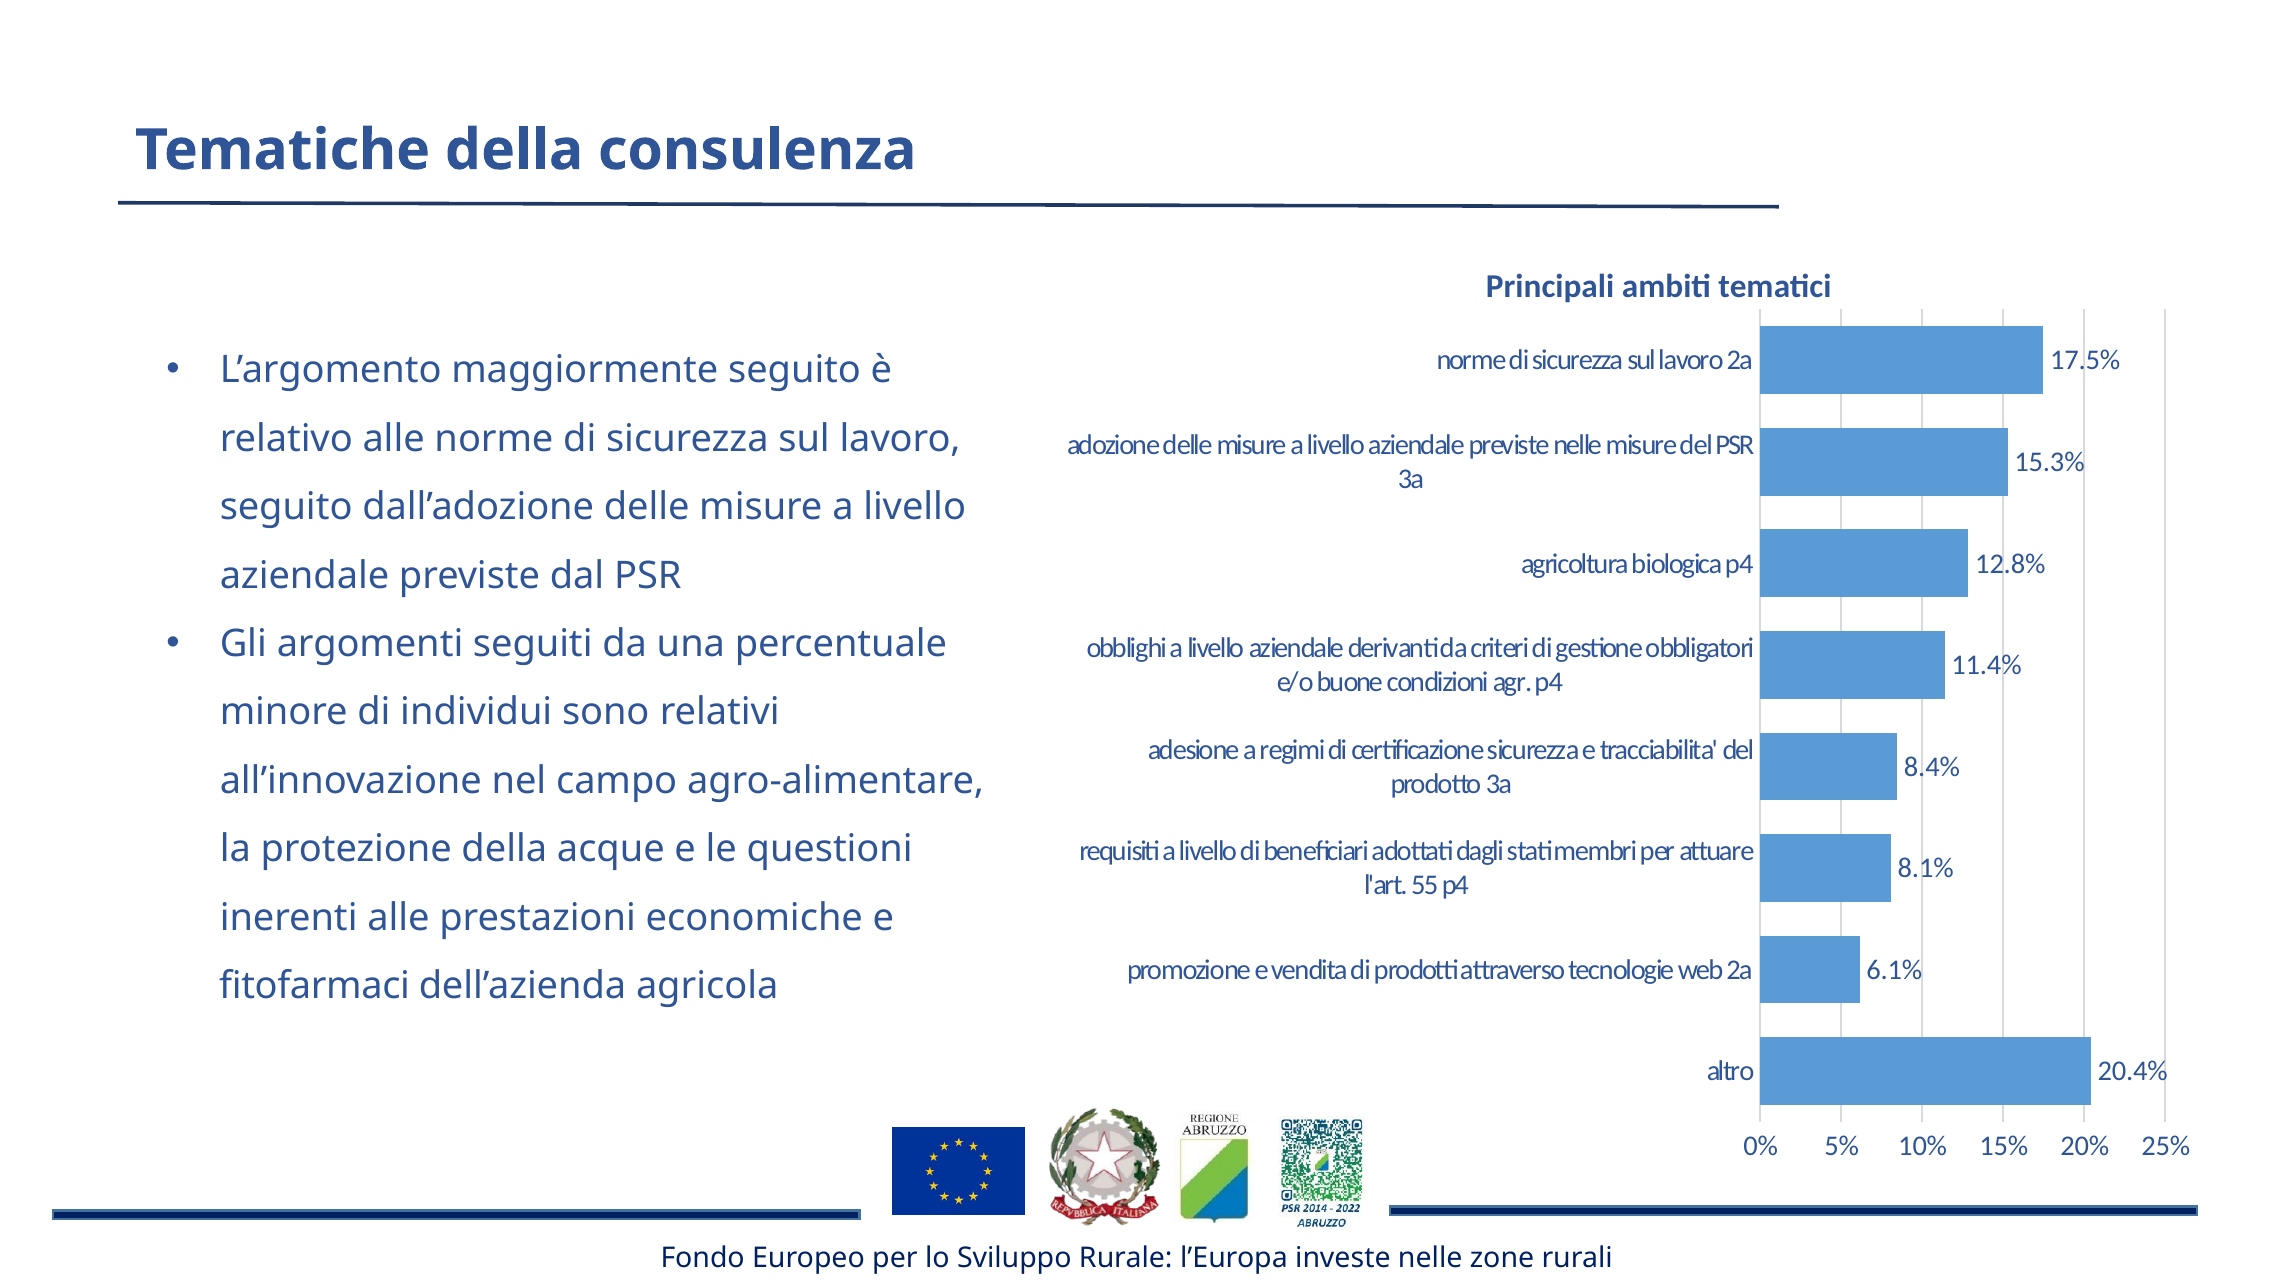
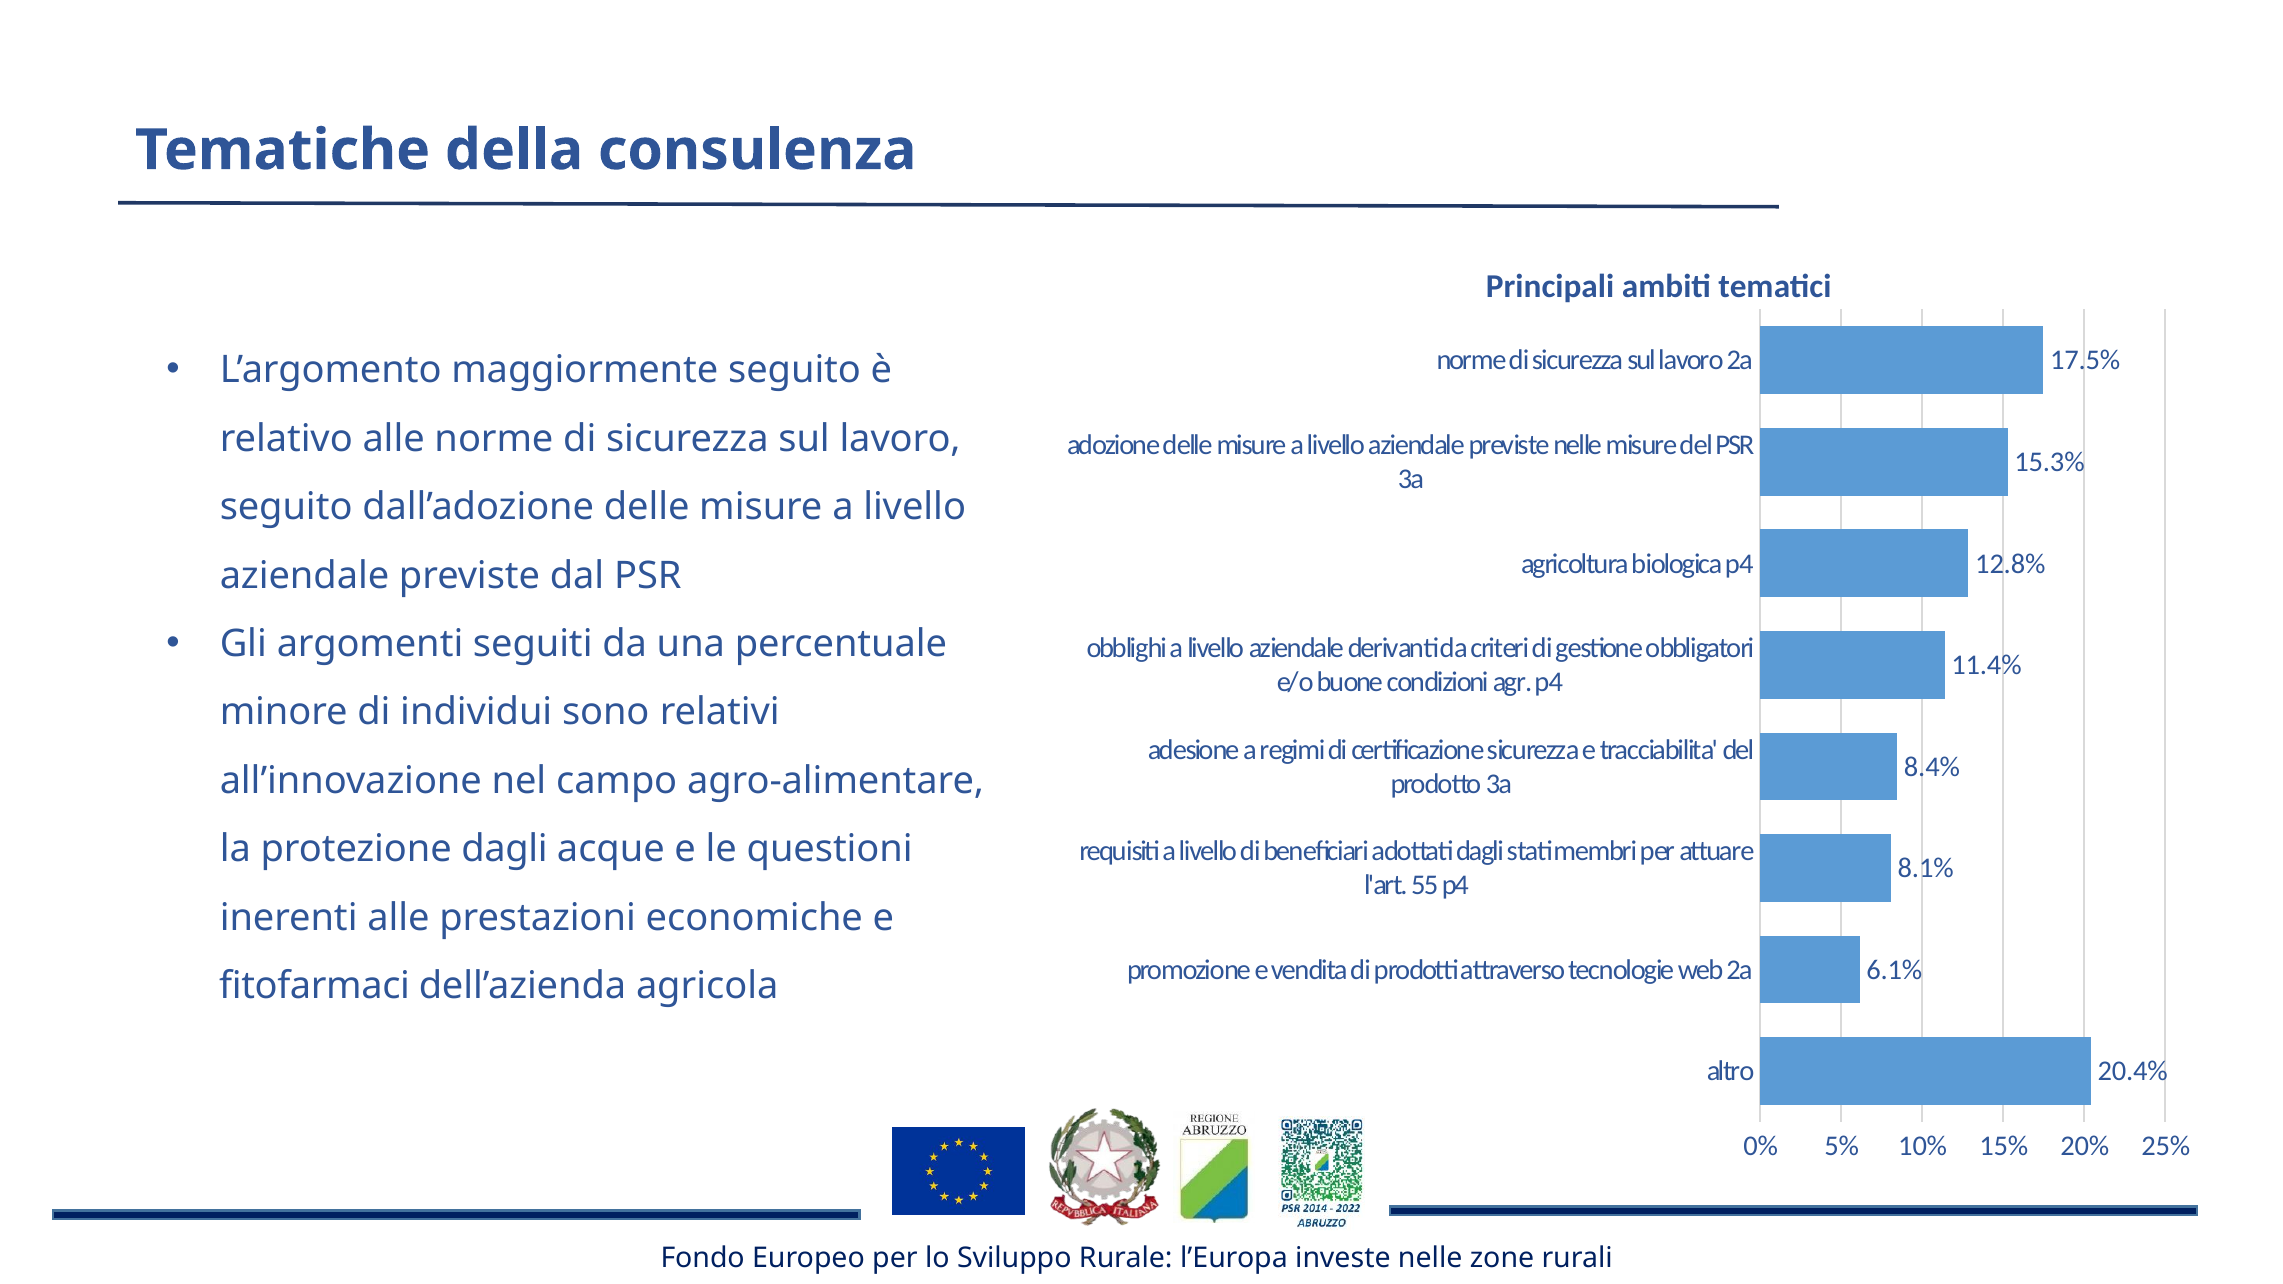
protezione della: della -> dagli
